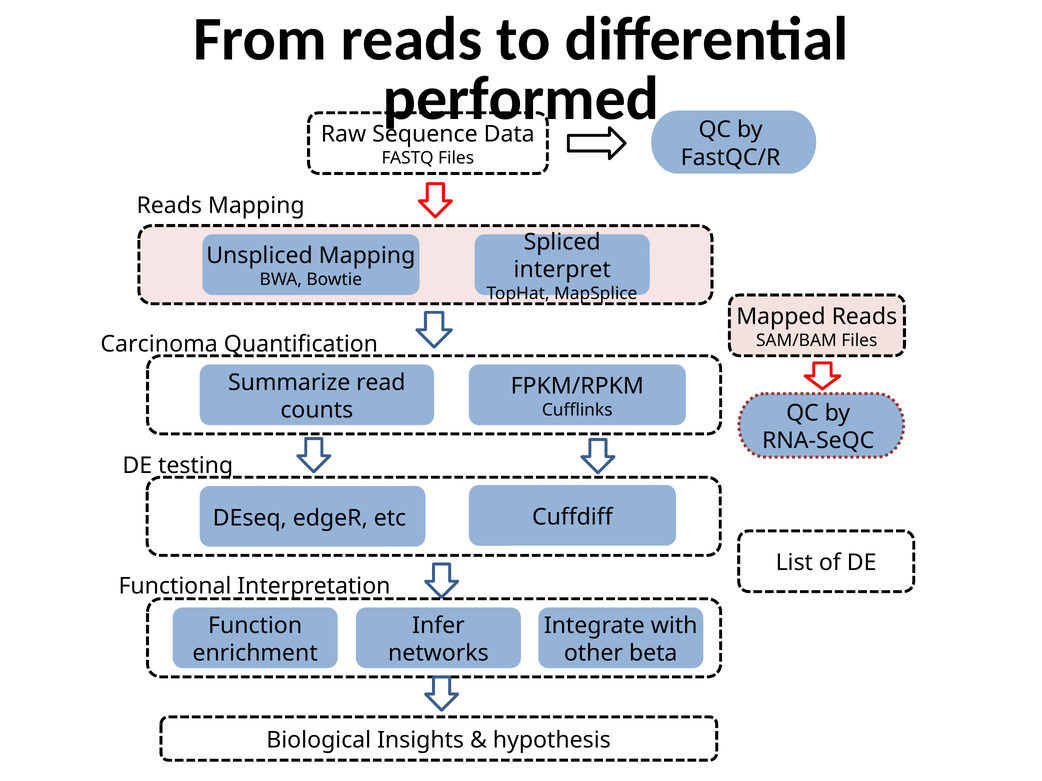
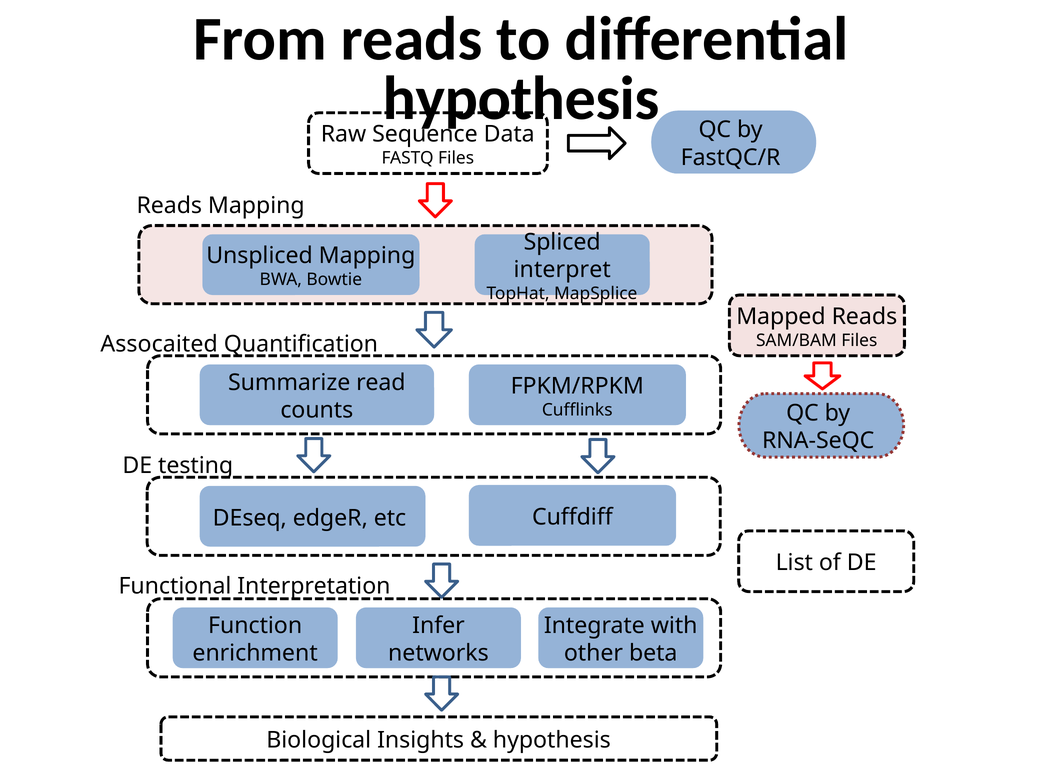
performed at (521, 99): performed -> hypothesis
Carcinoma: Carcinoma -> Assocaited
